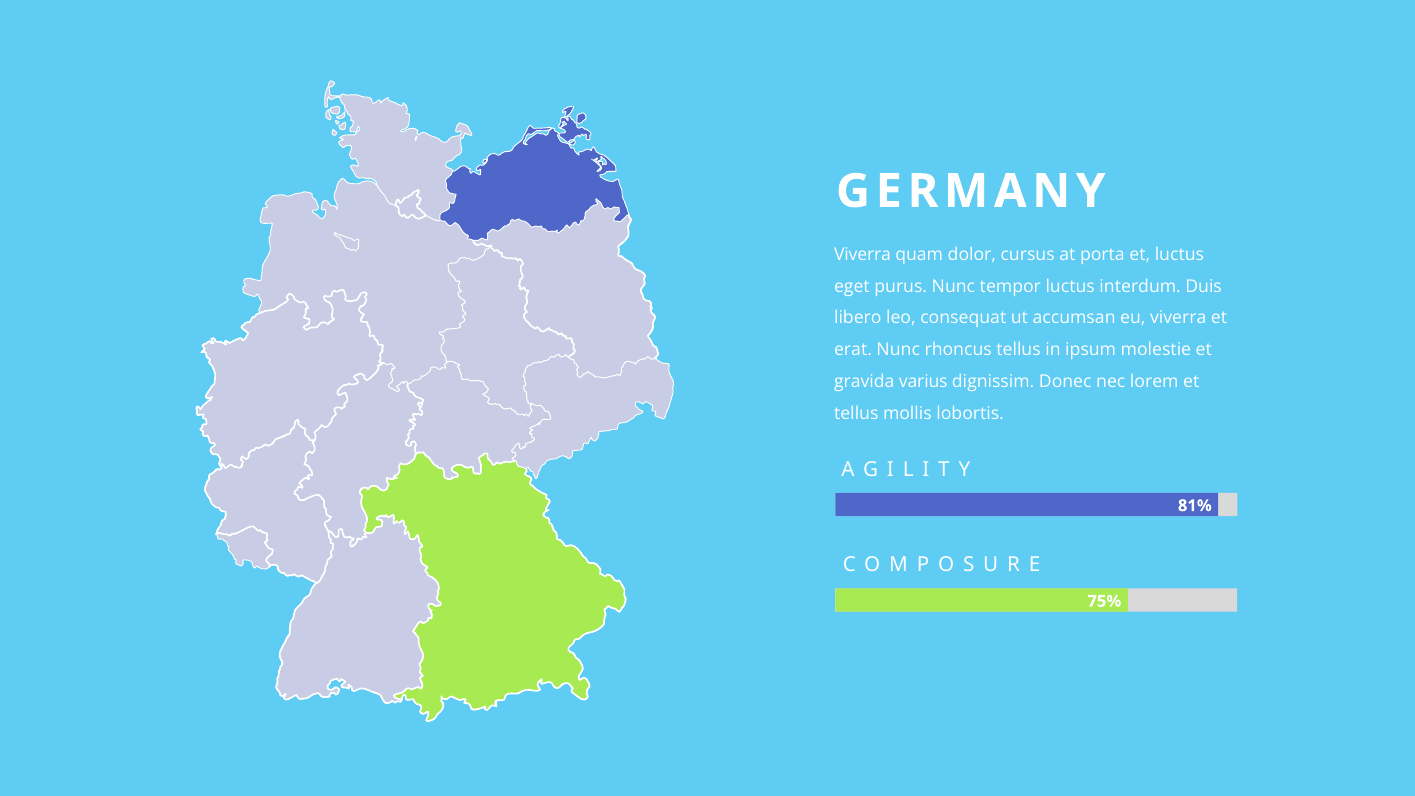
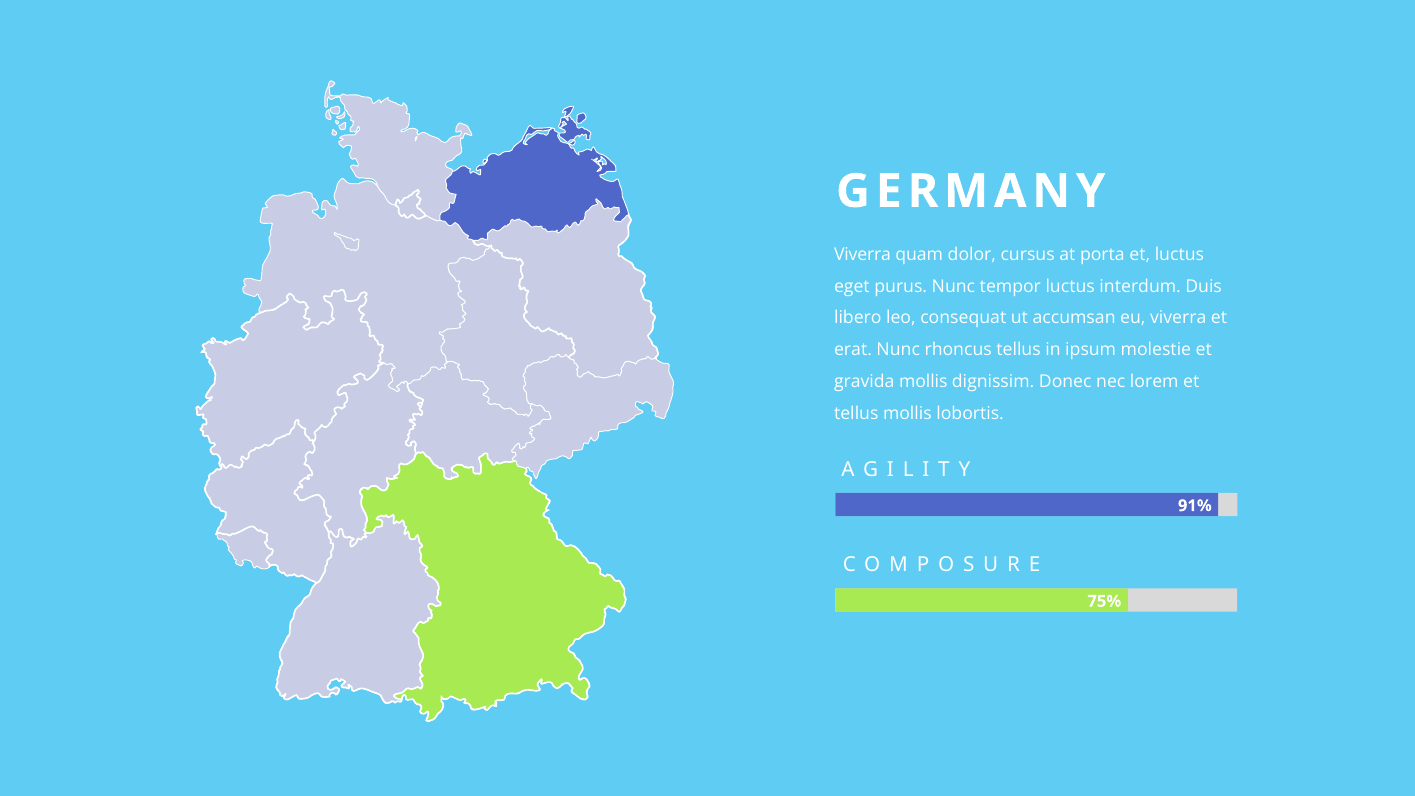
gravida varius: varius -> mollis
81%: 81% -> 91%
